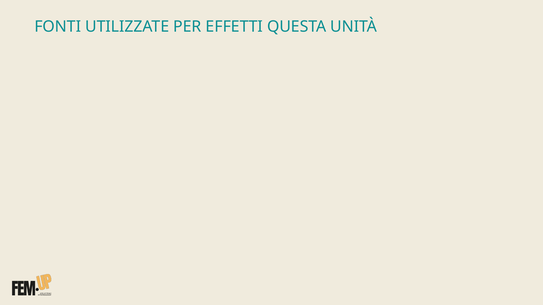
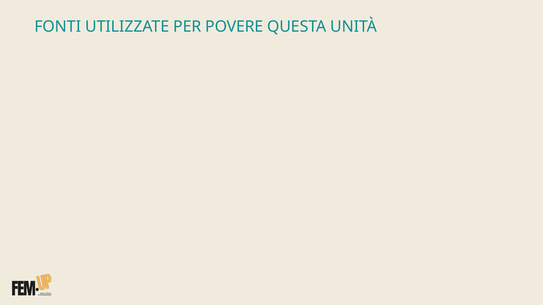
EFFETTI: EFFETTI -> POVERE
